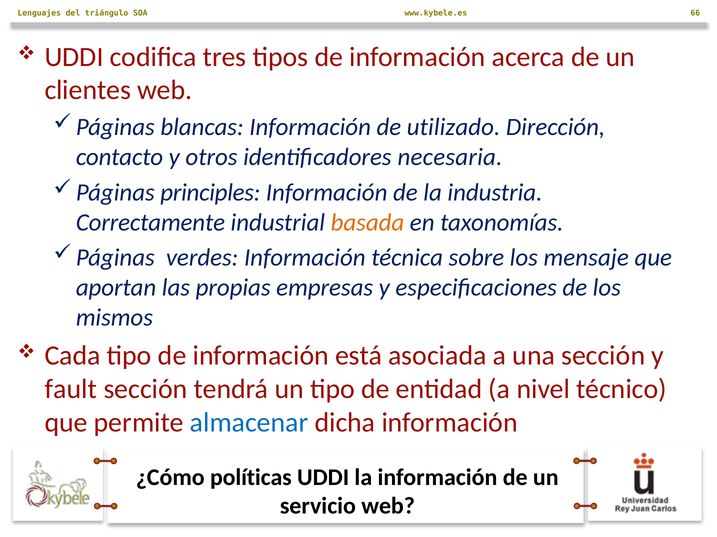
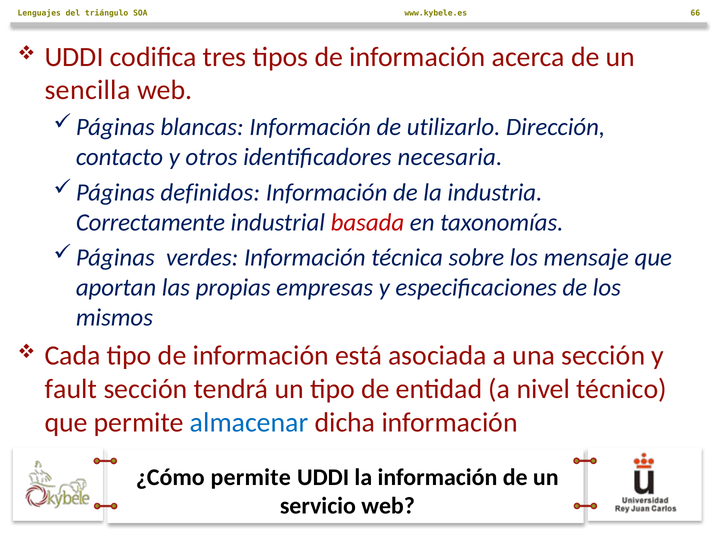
clientes: clientes -> sencilla
utilizado: utilizado -> utilizarlo
principles: principles -> definidos
basada colour: orange -> red
¿Cómo políticas: políticas -> permite
